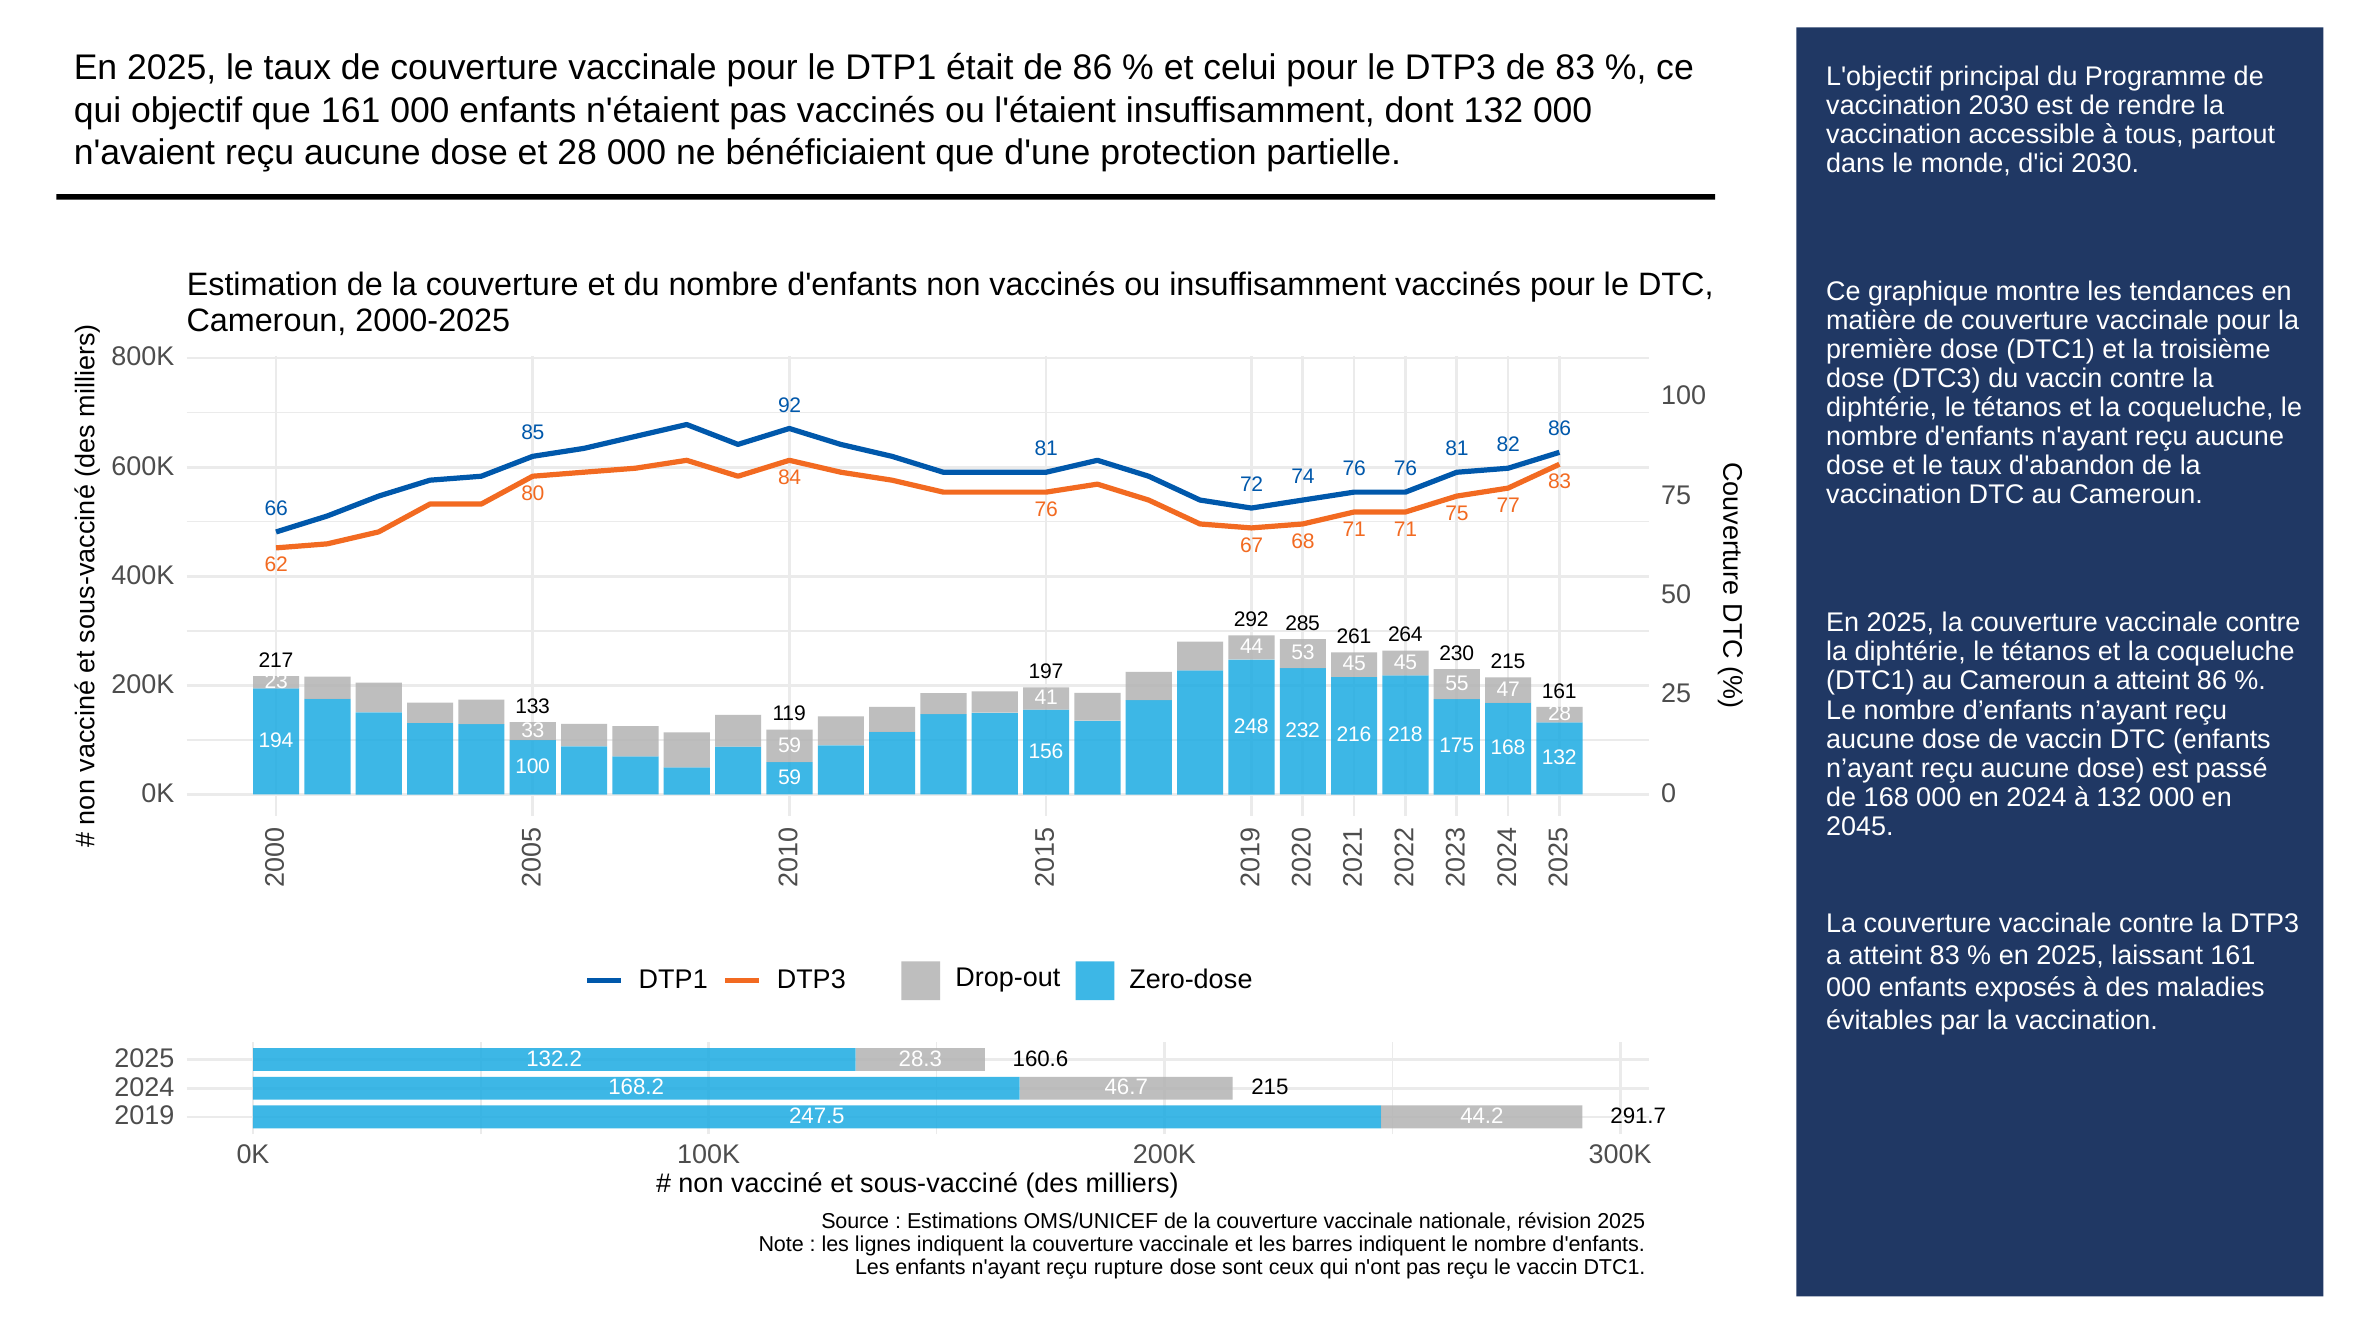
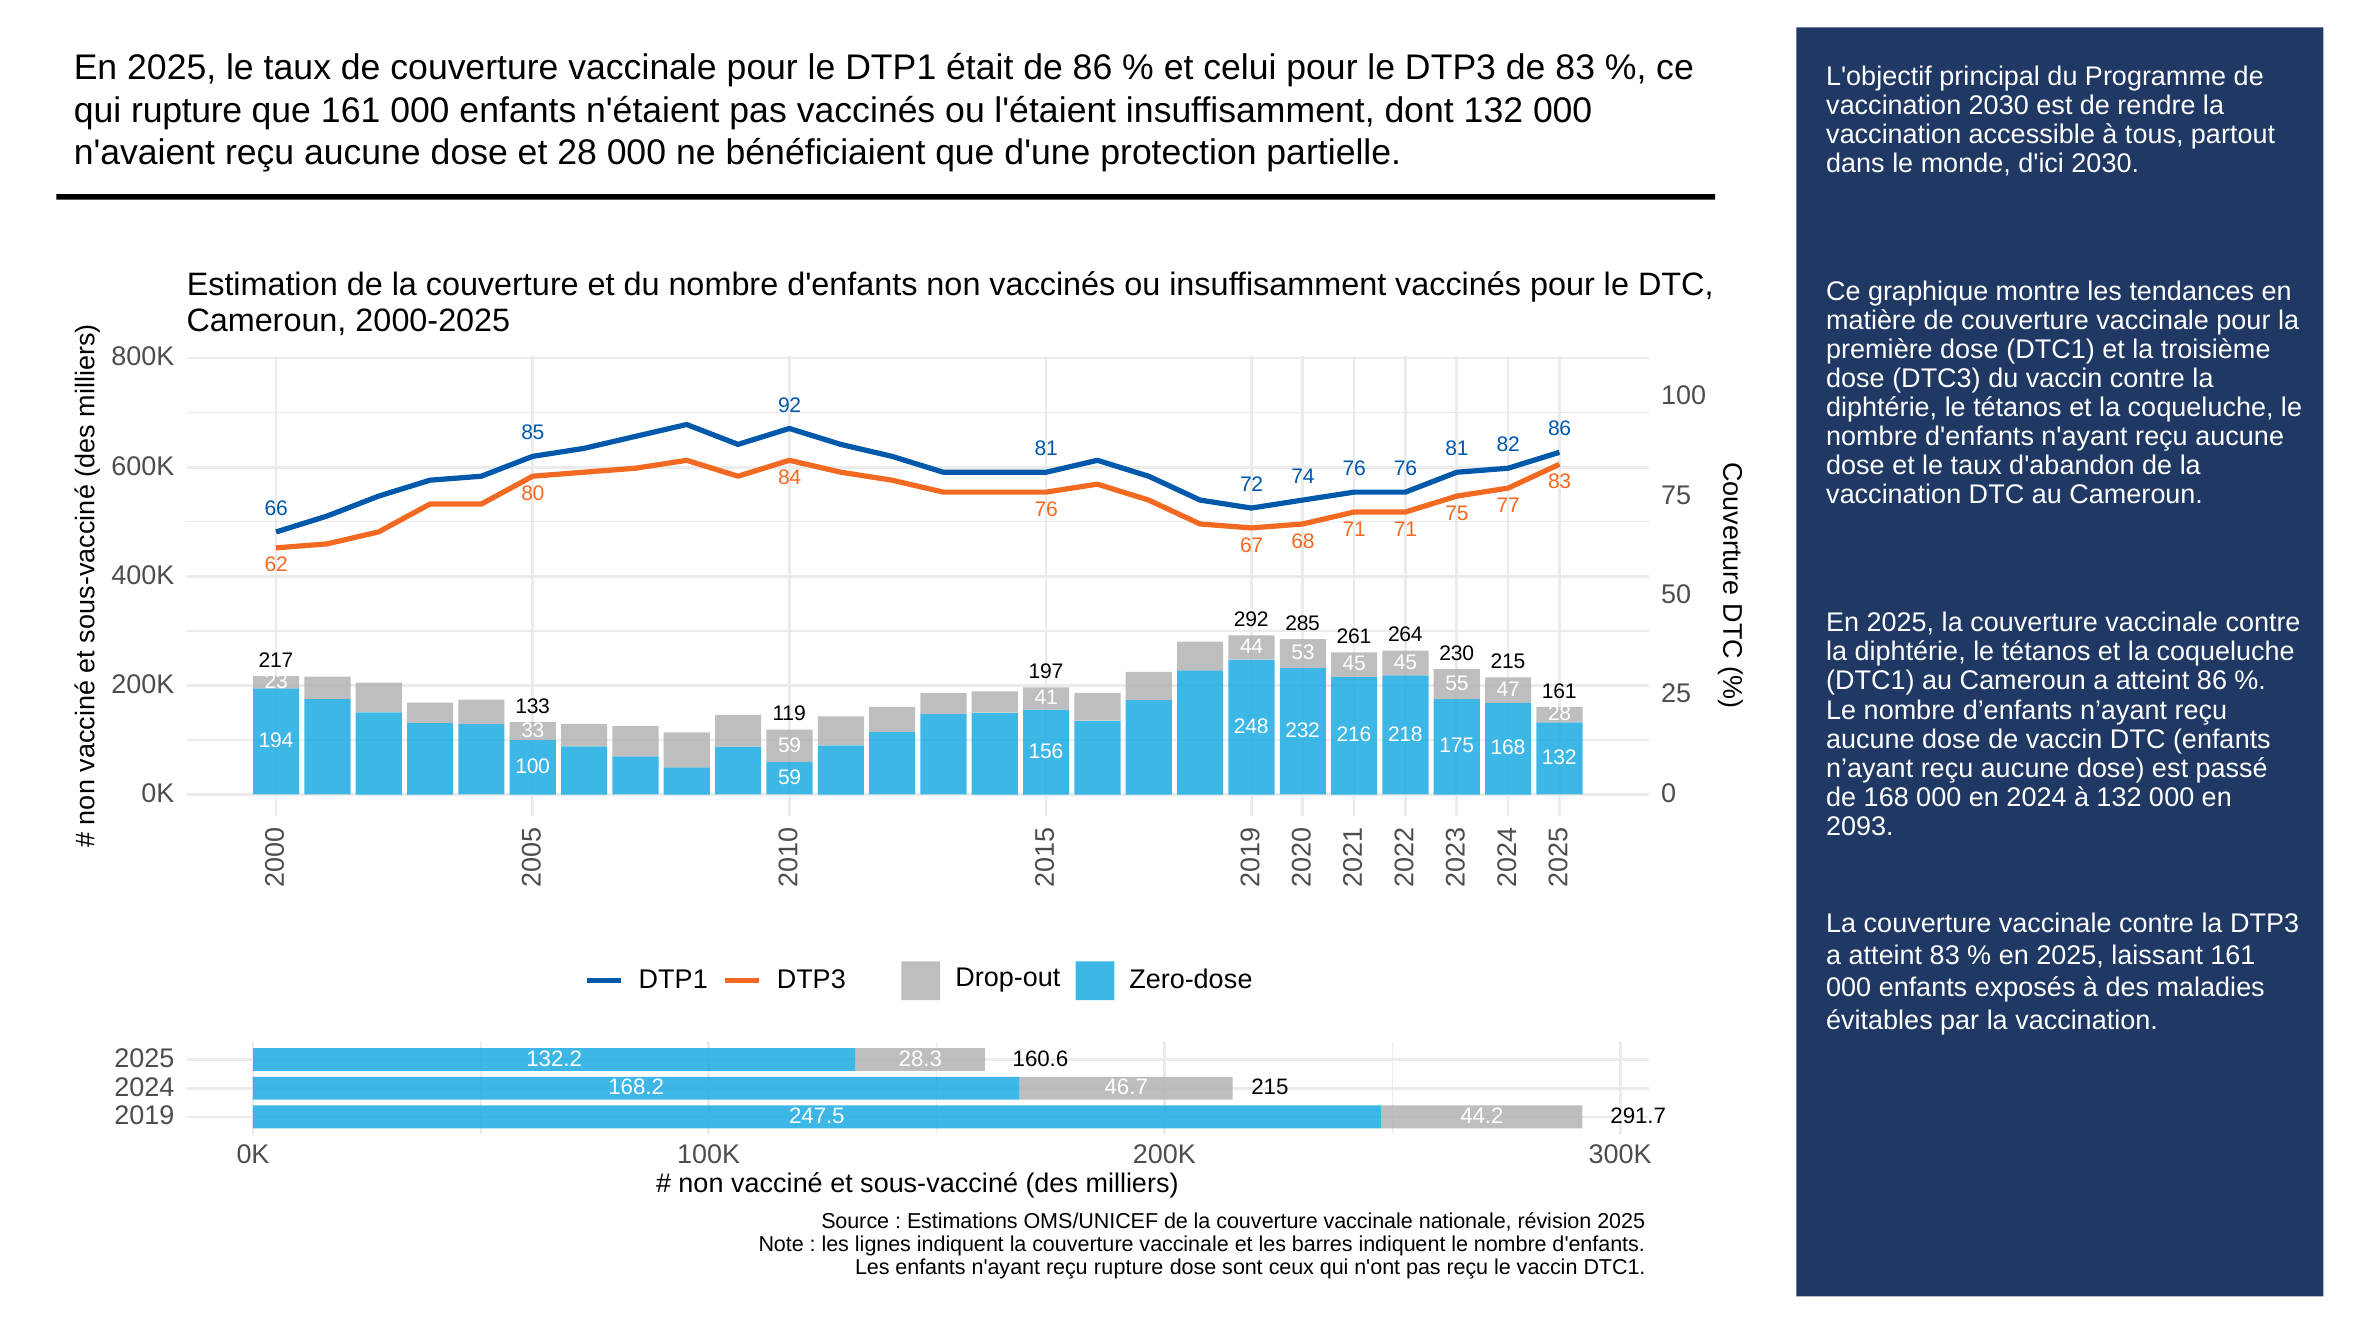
qui objectif: objectif -> rupture
2045: 2045 -> 2093
